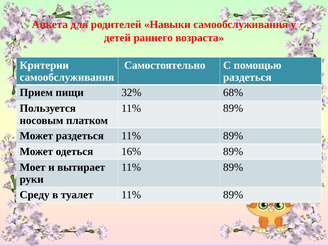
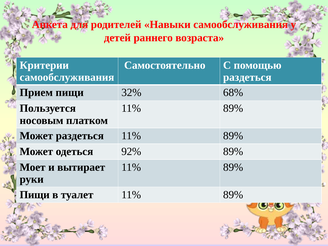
16%: 16% -> 92%
Среду at (35, 195): Среду -> Пищи
